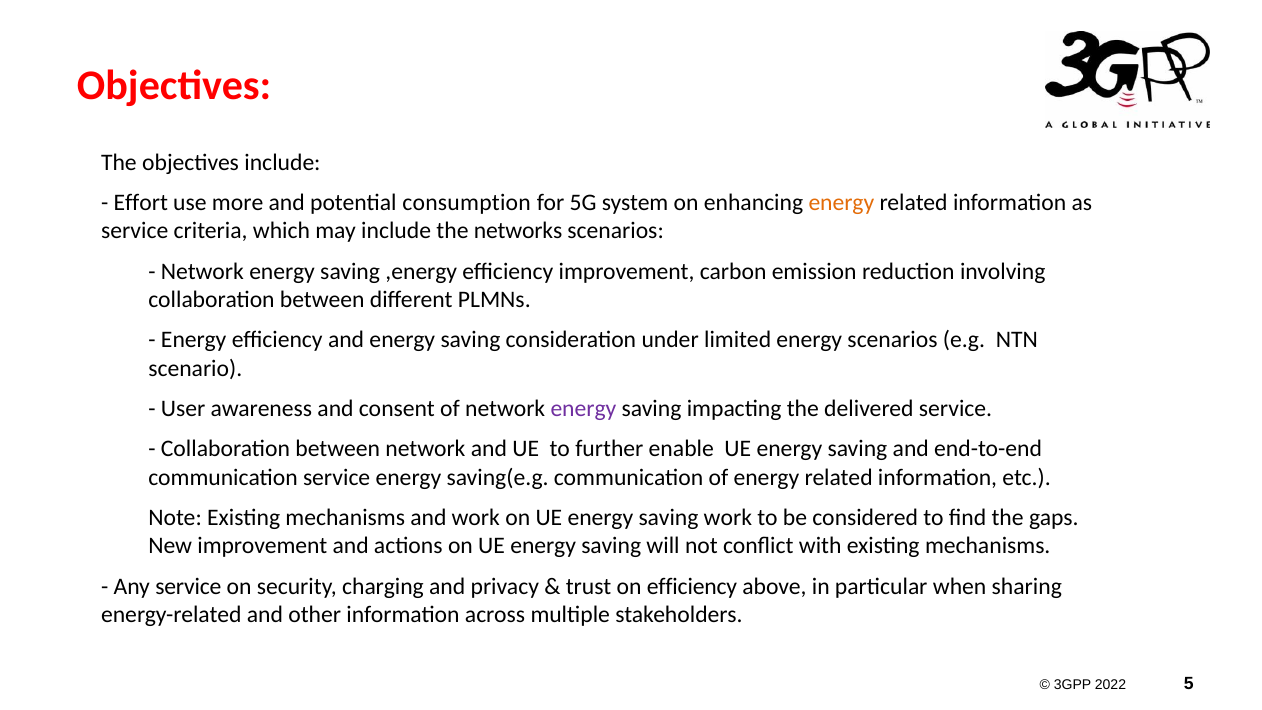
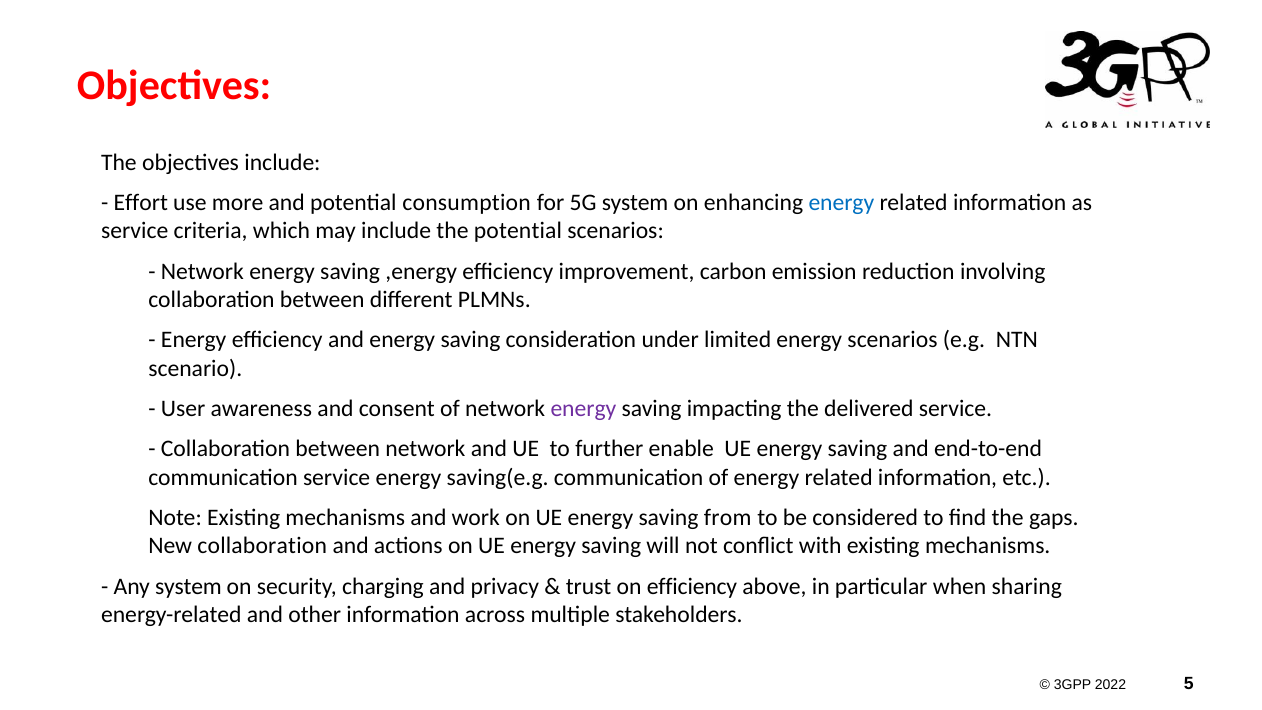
energy at (841, 203) colour: orange -> blue
the networks: networks -> potential
saving work: work -> from
New improvement: improvement -> collaboration
Any service: service -> system
